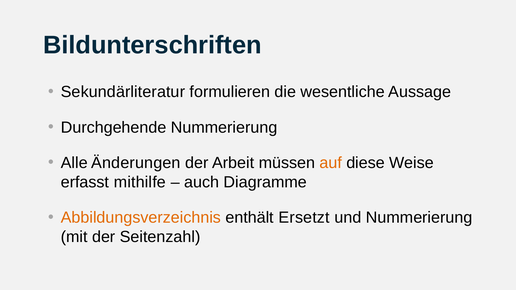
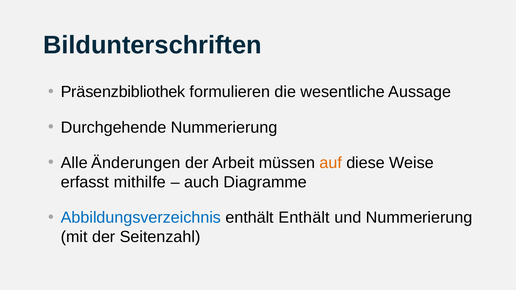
Sekundärliteratur: Sekundärliteratur -> Präsenzbibliothek
Abbildungsverzeichnis colour: orange -> blue
enthält Ersetzt: Ersetzt -> Enthält
